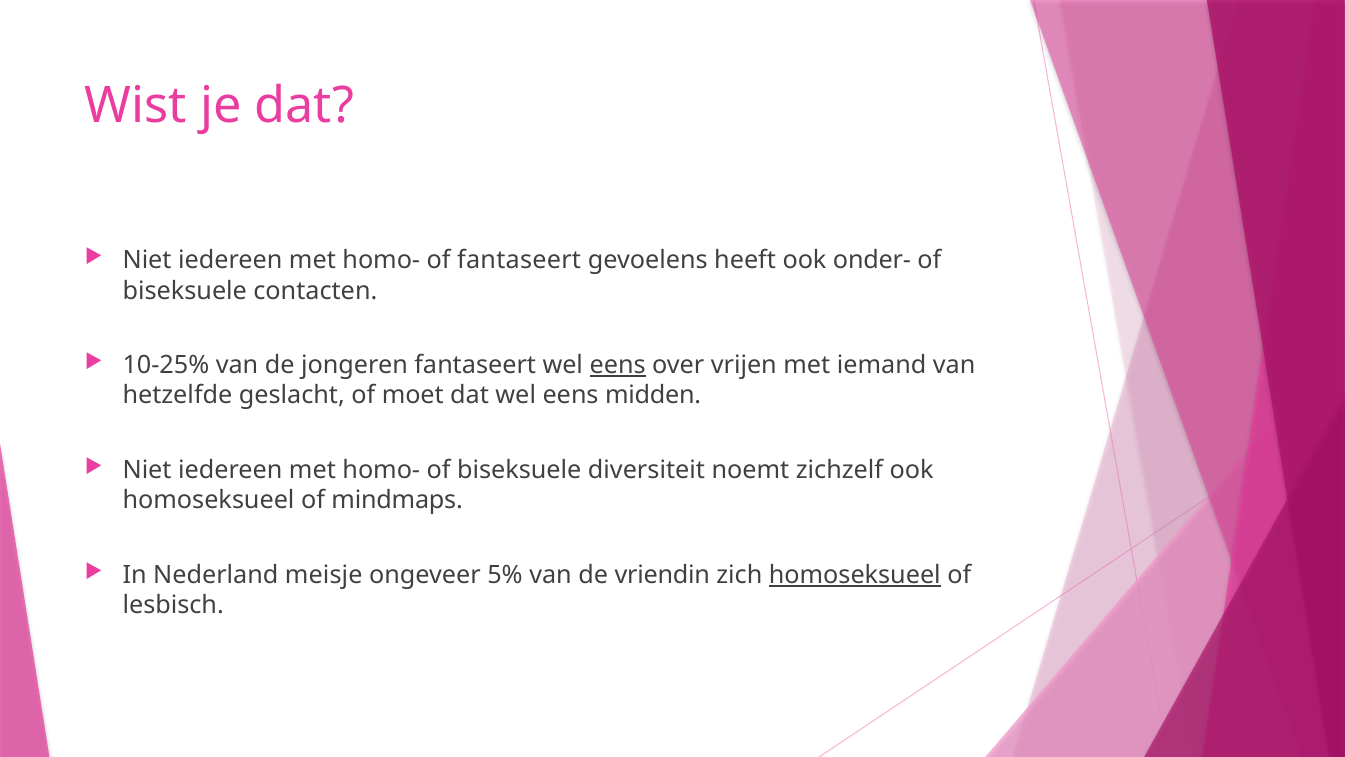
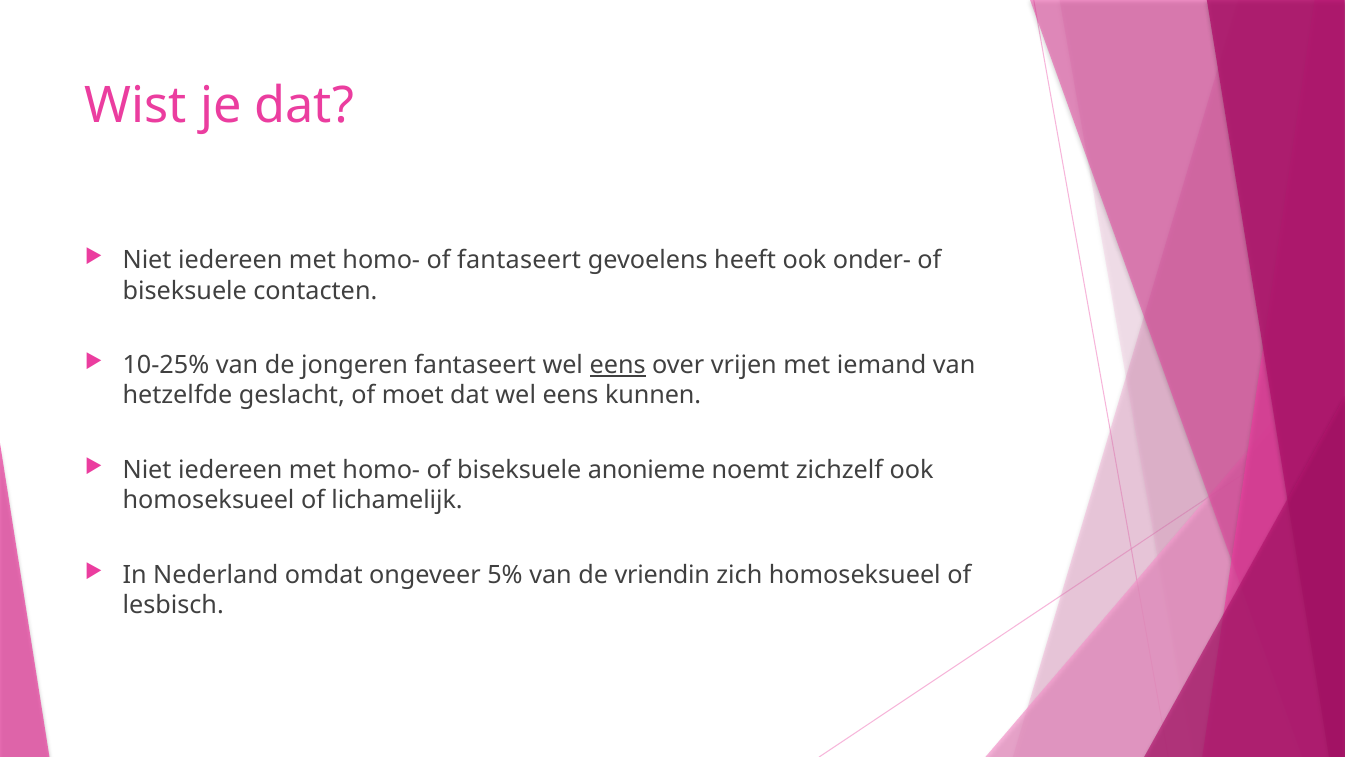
midden: midden -> kunnen
diversiteit: diversiteit -> anonieme
mindmaps: mindmaps -> lichamelijk
meisje: meisje -> omdat
homoseksueel at (855, 575) underline: present -> none
